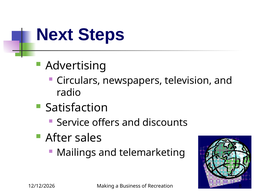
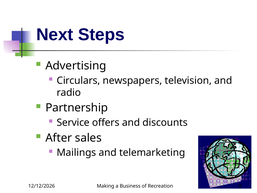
Satisfaction: Satisfaction -> Partnership
